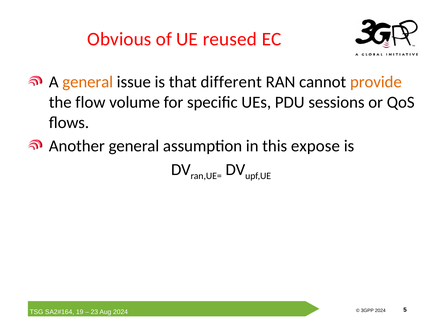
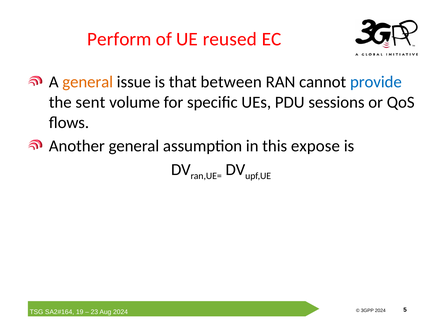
Obvious: Obvious -> Perform
different: different -> between
provide colour: orange -> blue
flow: flow -> sent
